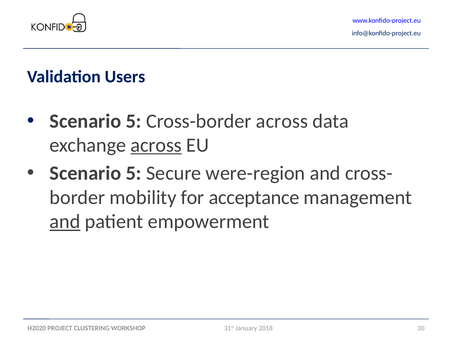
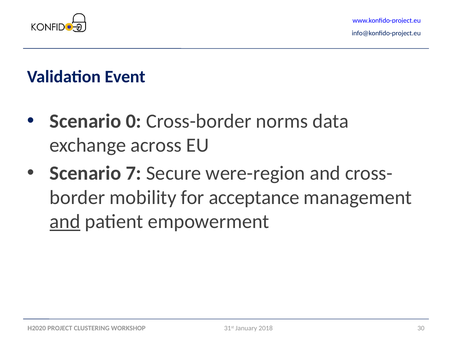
Users: Users -> Event
5 at (134, 121): 5 -> 0
Cross-border across: across -> norms
across at (156, 145) underline: present -> none
5 at (134, 173): 5 -> 7
